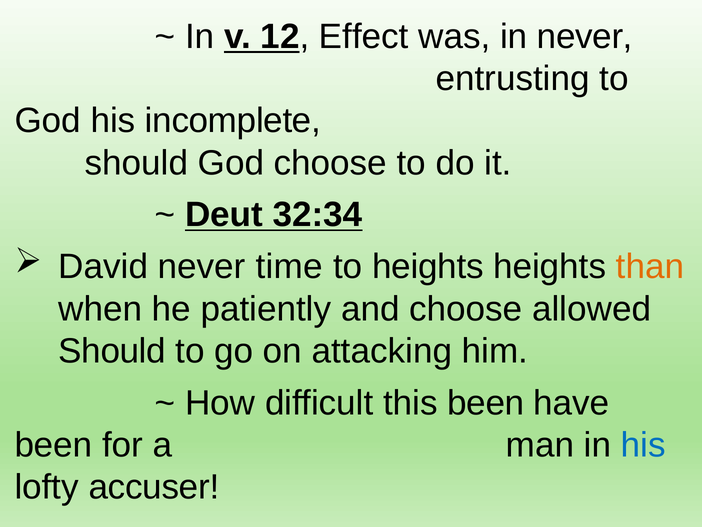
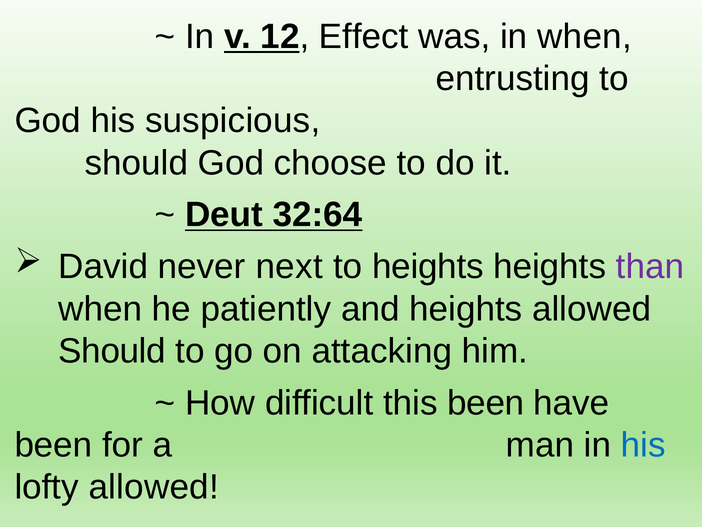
in never: never -> when
incomplete: incomplete -> suspicious
32:34: 32:34 -> 32:64
time: time -> next
than colour: orange -> purple
and choose: choose -> heights
lofty accuser: accuser -> allowed
